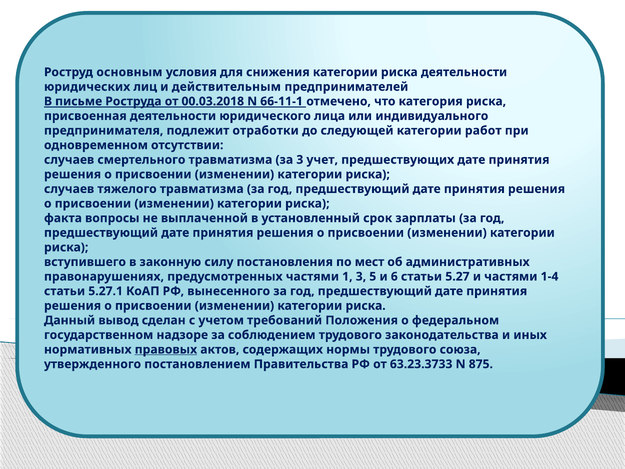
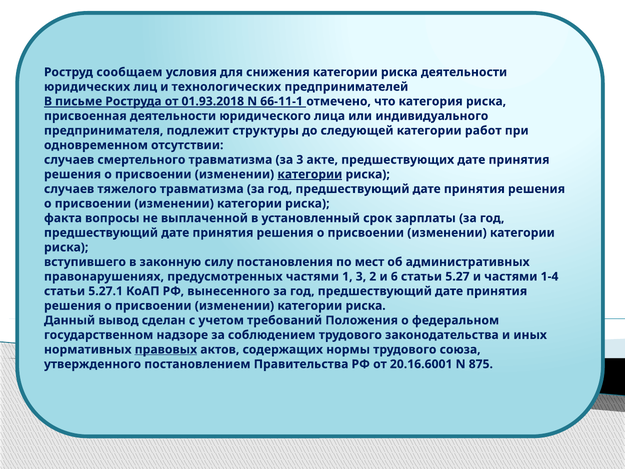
основным: основным -> сообщаем
действительным: действительным -> технологических
00.03.2018: 00.03.2018 -> 01.93.2018
отработки: отработки -> структуры
учет: учет -> акте
категории at (310, 174) underline: none -> present
5: 5 -> 2
63.23.3733: 63.23.3733 -> 20.16.6001
